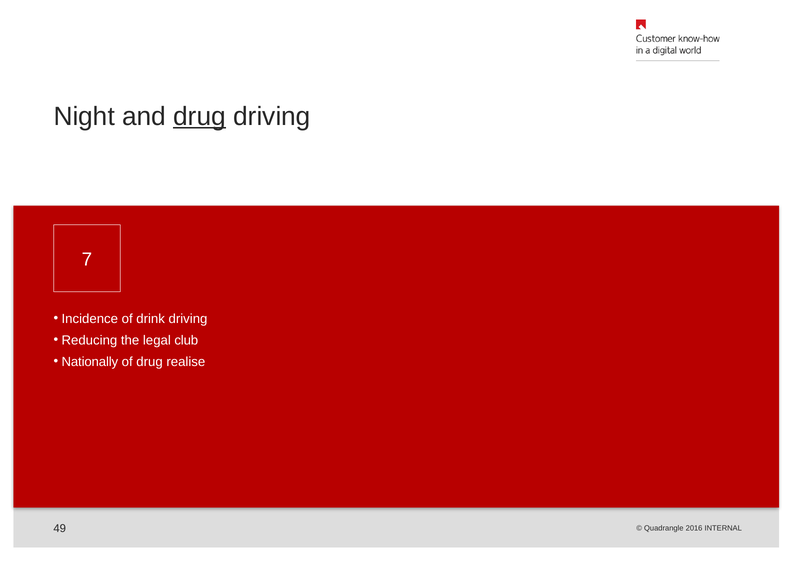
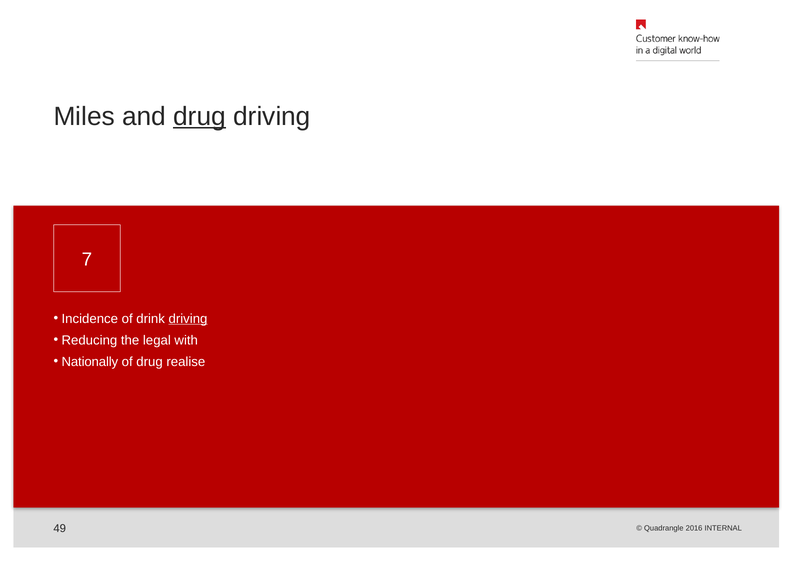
Night: Night -> Miles
driving at (188, 318) underline: none -> present
club: club -> with
